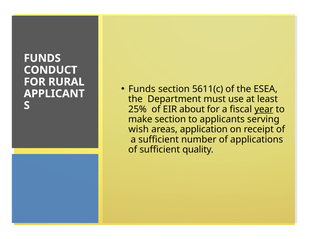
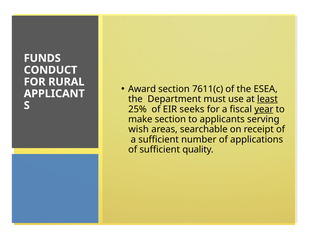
Funds at (142, 89): Funds -> Award
5611(c: 5611(c -> 7611(c
least underline: none -> present
about: about -> seeks
application: application -> searchable
